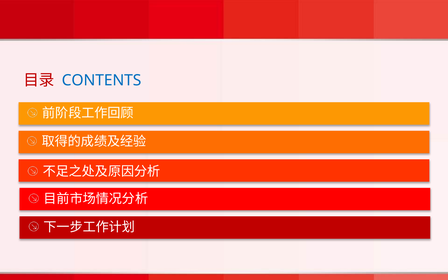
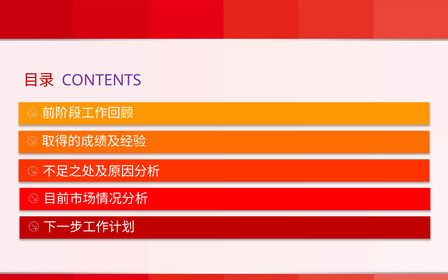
CONTENTS colour: blue -> purple
